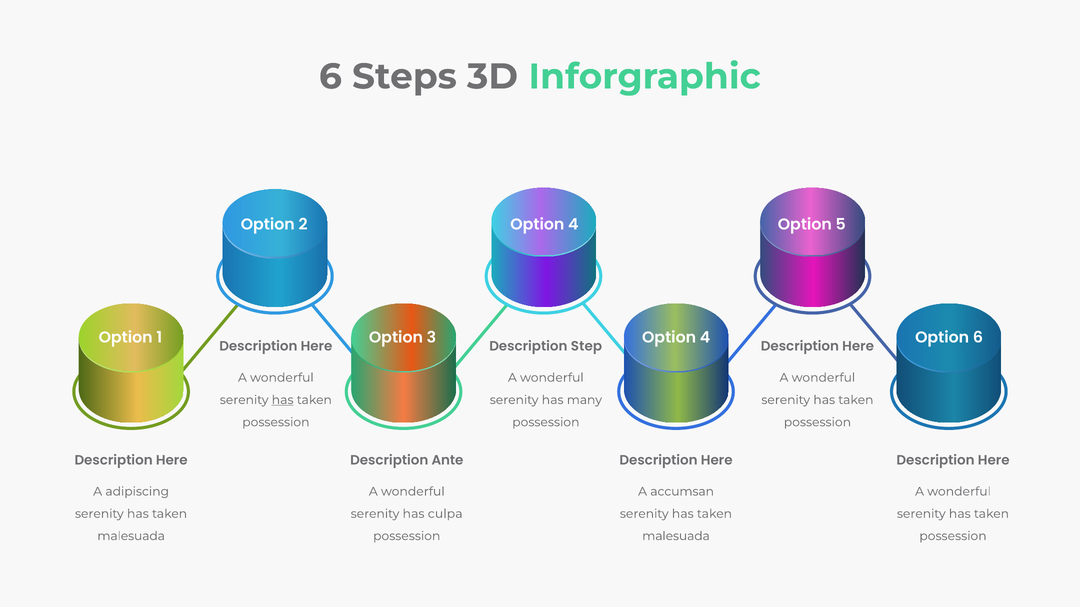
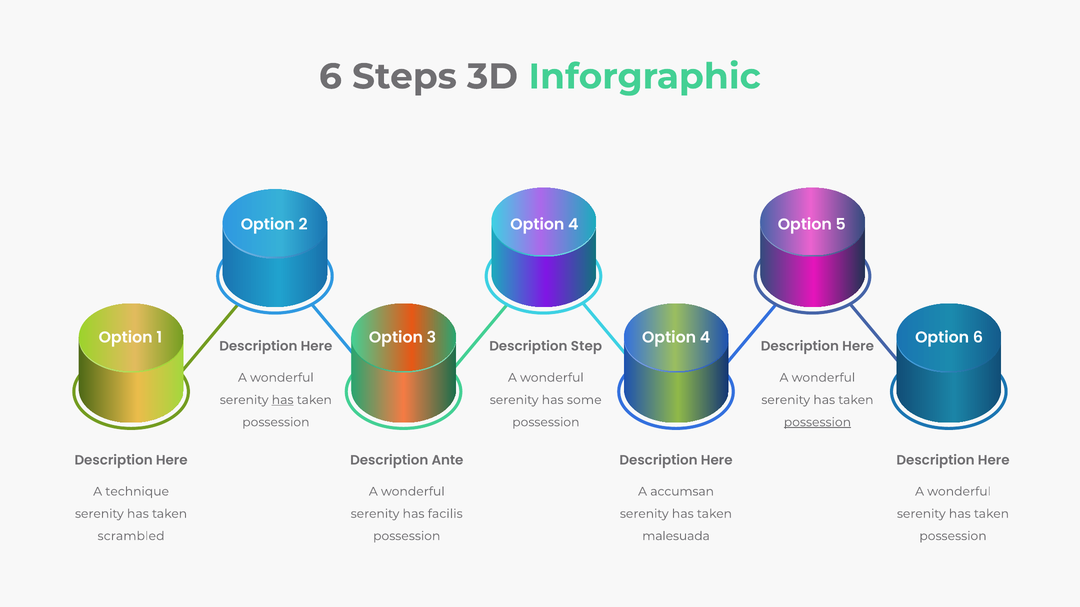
many: many -> some
possession at (817, 423) underline: none -> present
adipiscing: adipiscing -> technique
culpa: culpa -> facilis
malesuada at (131, 536): malesuada -> scrambled
